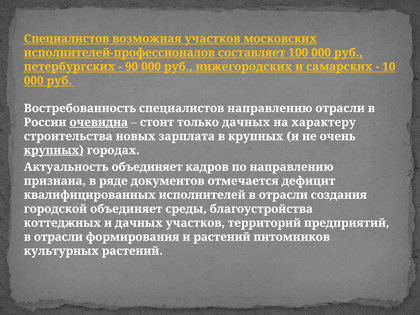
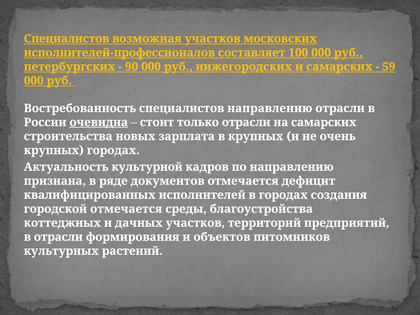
10: 10 -> 59
только дачных: дачных -> отрасли
на характеру: характеру -> самарских
крупных at (54, 150) underline: present -> none
Актуальность объединяет: объединяет -> культурной
исполнителей в отрасли: отрасли -> городах
городской объединяет: объединяет -> отмечается
и растений: растений -> объектов
